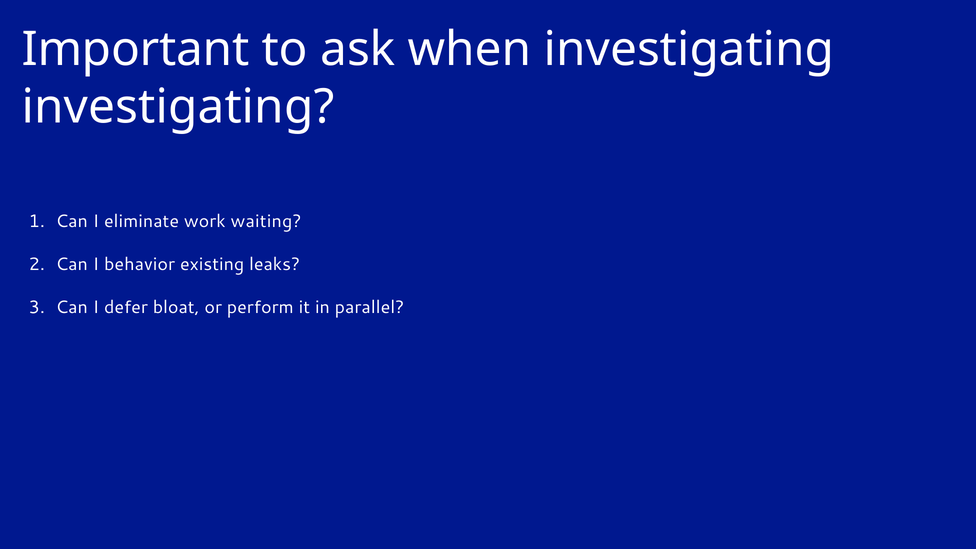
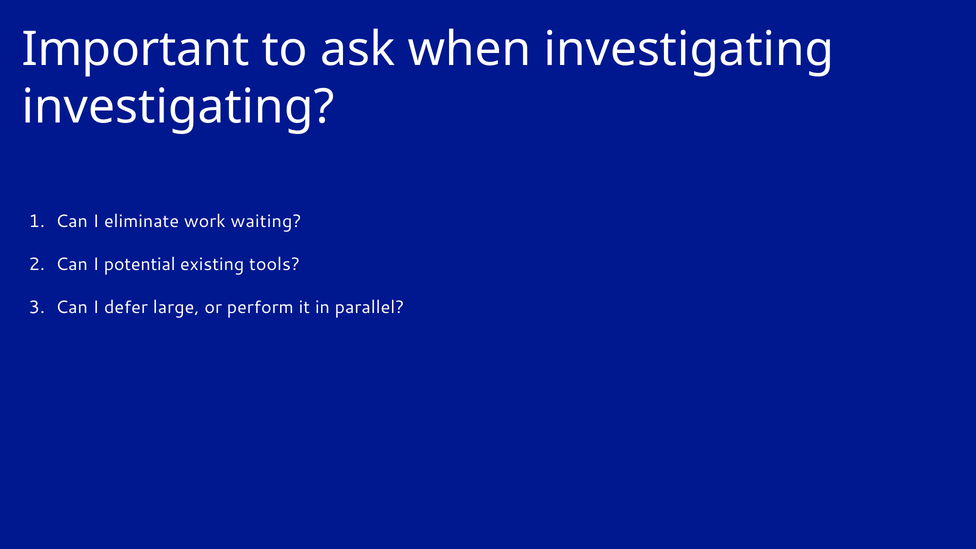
behavior: behavior -> potential
leaks: leaks -> tools
bloat: bloat -> large
